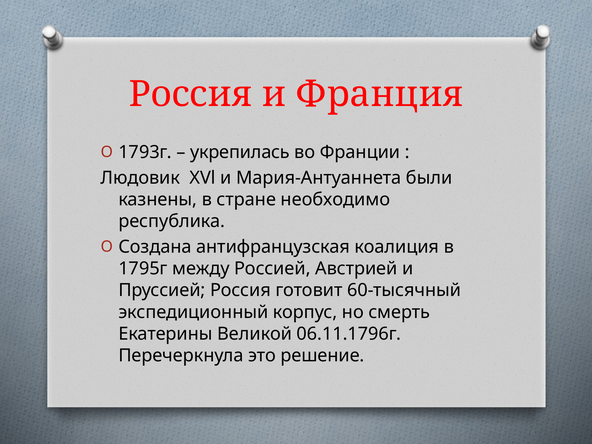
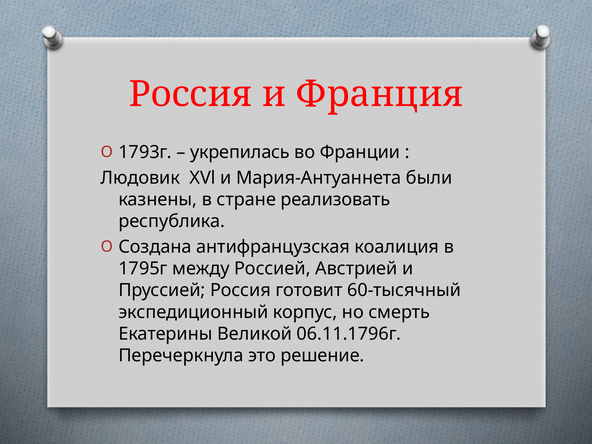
необходимо: необходимо -> реализовать
